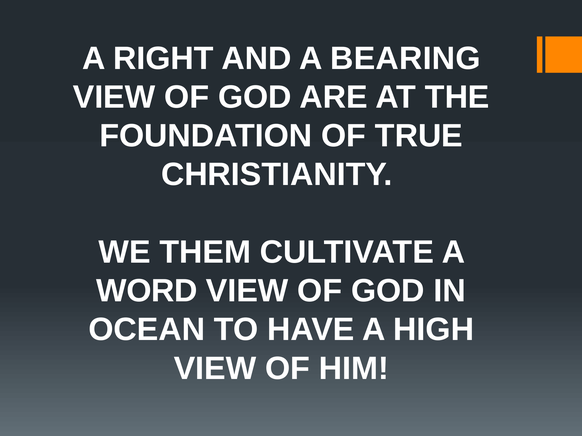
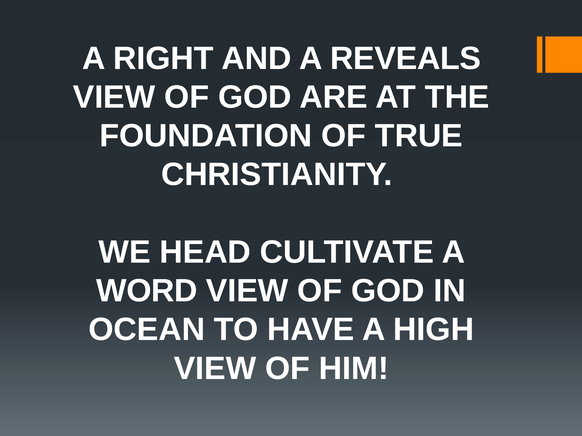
BEARING: BEARING -> REVEALS
THEM: THEM -> HEAD
